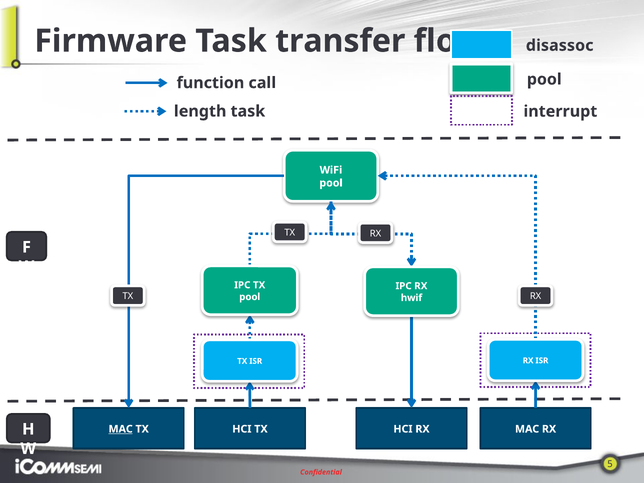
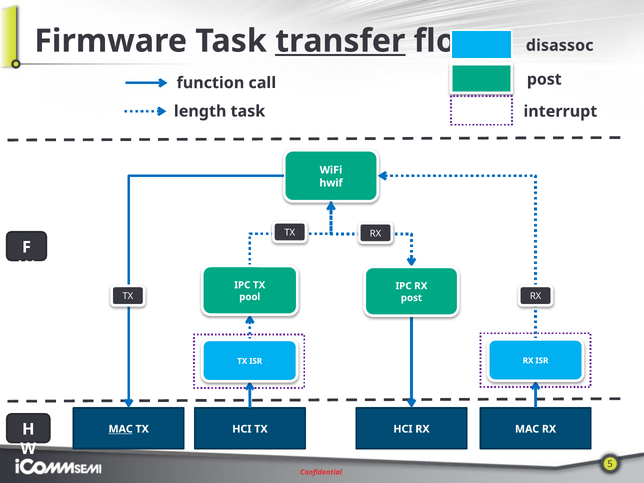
transfer underline: none -> present
pool at (544, 79): pool -> post
pool at (331, 183): pool -> hwif
hwif at (411, 298): hwif -> post
